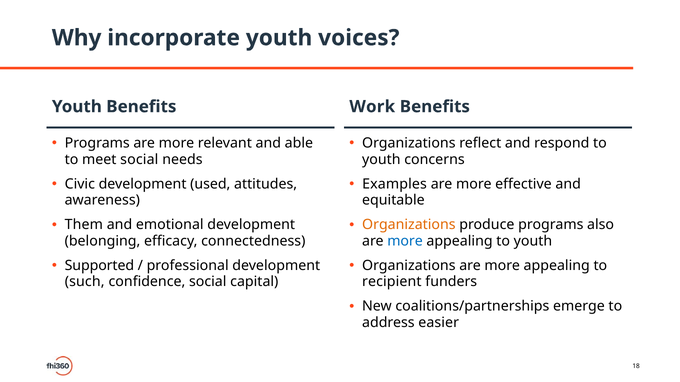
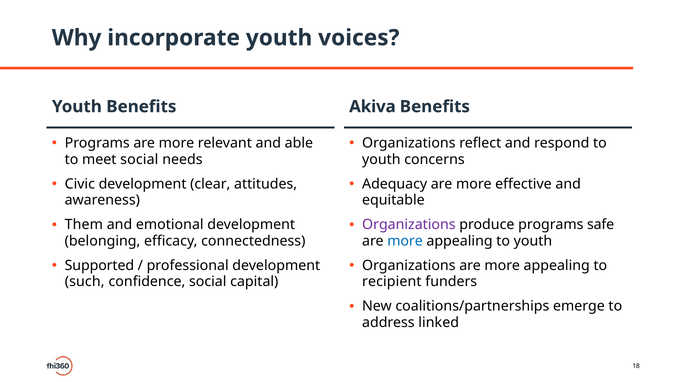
Work: Work -> Akiva
used: used -> clear
Examples: Examples -> Adequacy
Organizations at (409, 225) colour: orange -> purple
also: also -> safe
easier: easier -> linked
